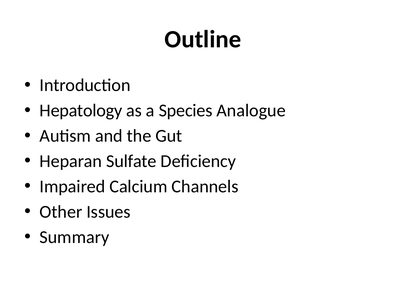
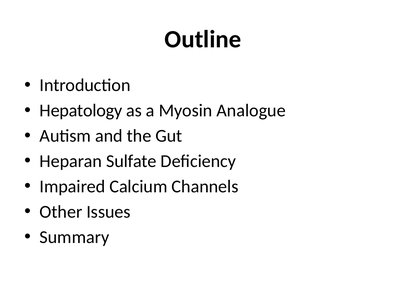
Species: Species -> Myosin
